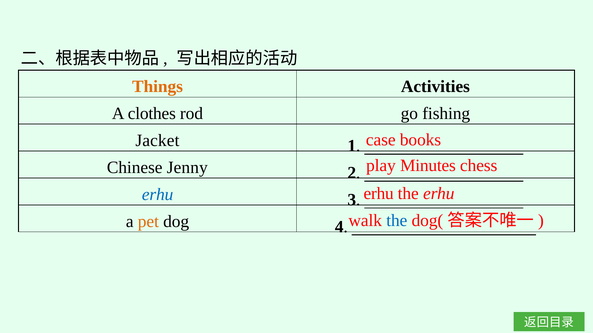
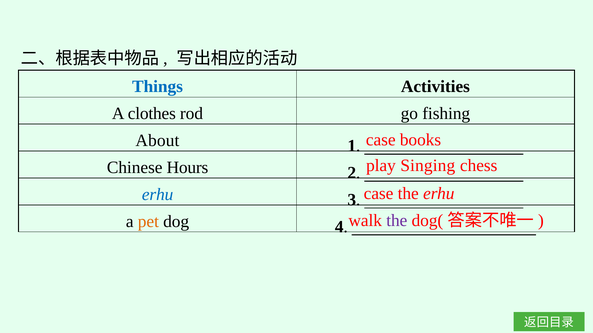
Things colour: orange -> blue
Jacket: Jacket -> About
Minutes: Minutes -> Singing
Jenny: Jenny -> Hours
erhu at (379, 194): erhu -> case
the at (397, 221) colour: blue -> purple
